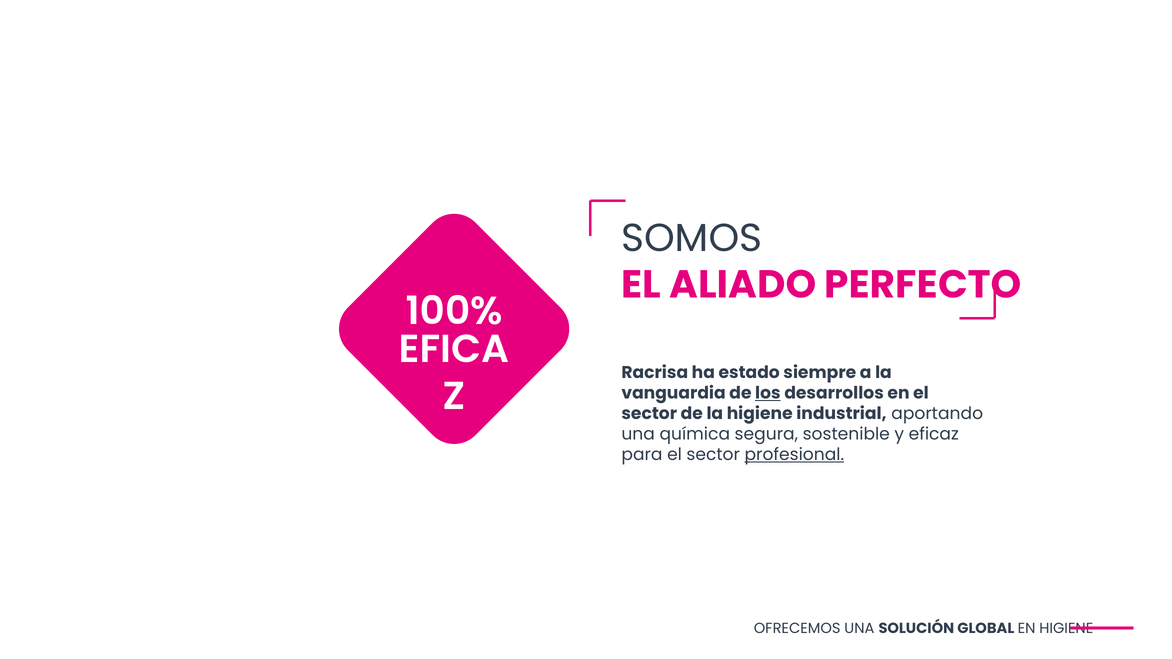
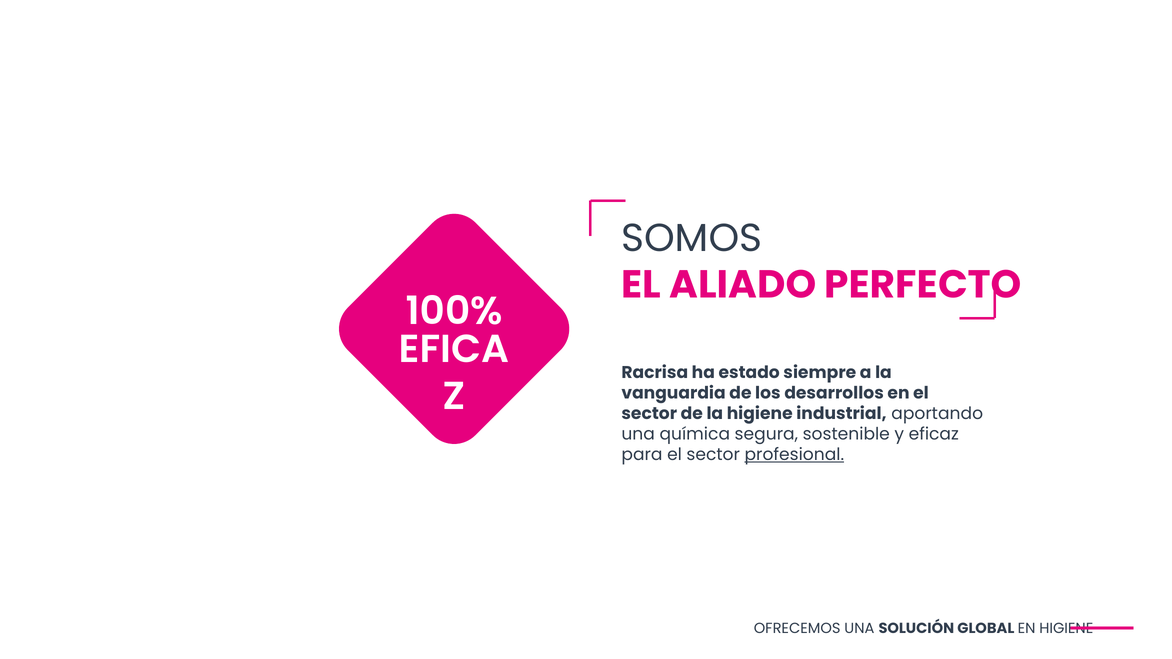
los underline: present -> none
